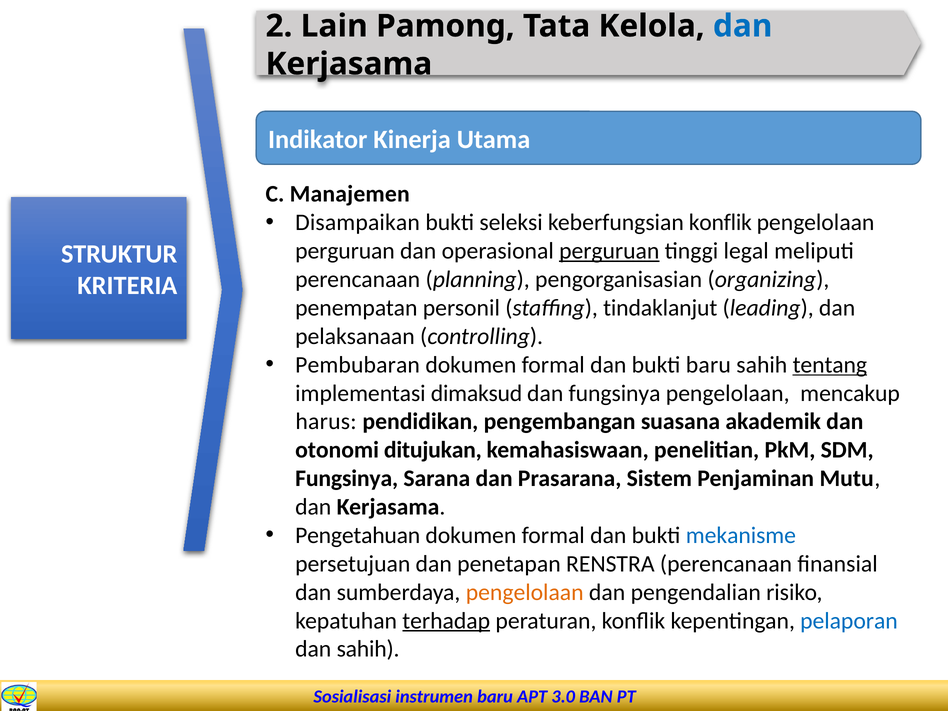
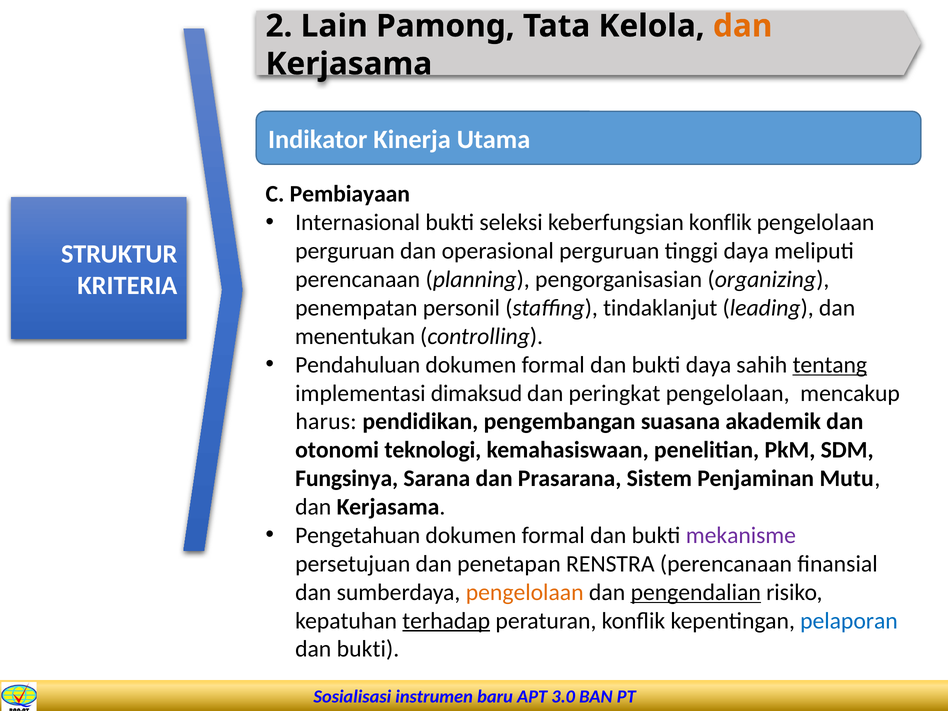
dan at (743, 26) colour: blue -> orange
Manajemen: Manajemen -> Pembiayaan
Disampaikan: Disampaikan -> Internasional
perguruan at (609, 251) underline: present -> none
tinggi legal: legal -> daya
pelaksanaan: pelaksanaan -> menentukan
Pembubaran: Pembubaran -> Pendahuluan
bukti baru: baru -> daya
dan fungsinya: fungsinya -> peringkat
ditujukan: ditujukan -> teknologi
mekanisme colour: blue -> purple
pengendalian underline: none -> present
sahih at (368, 649): sahih -> bukti
